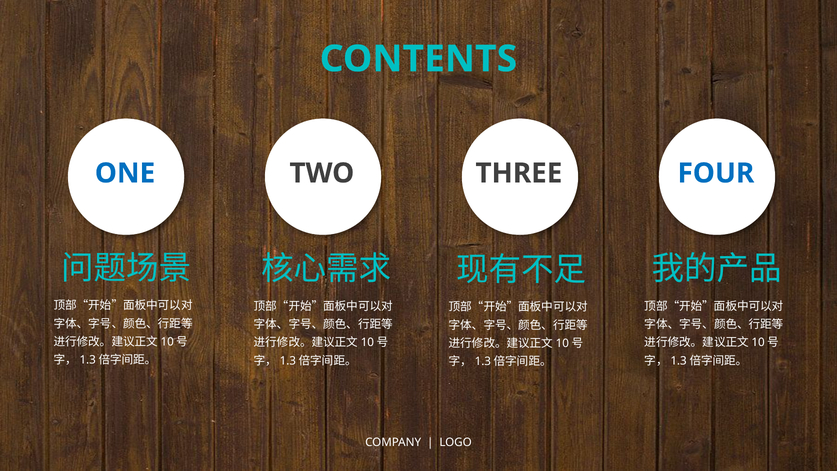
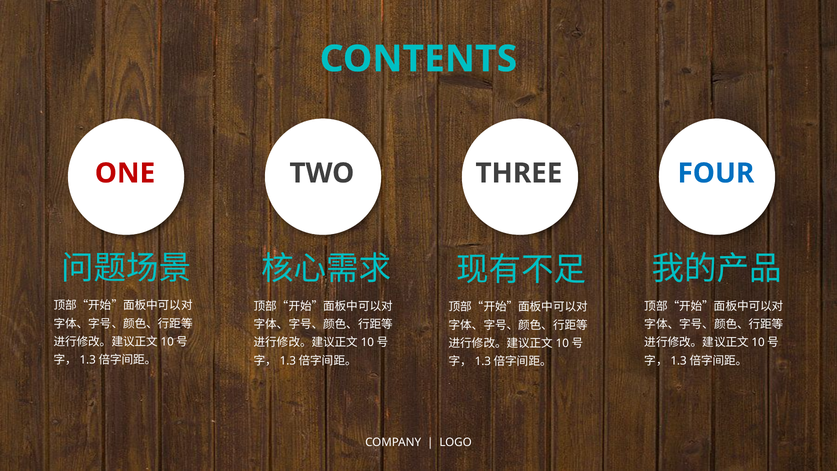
ONE colour: blue -> red
